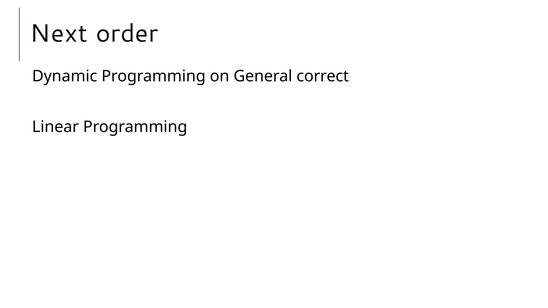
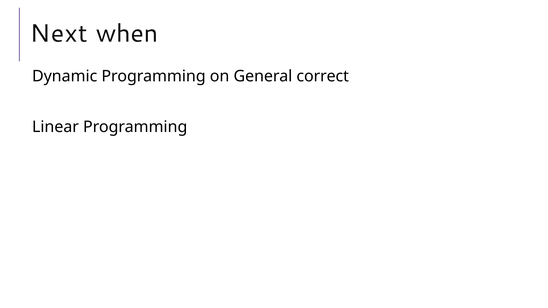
order: order -> when
